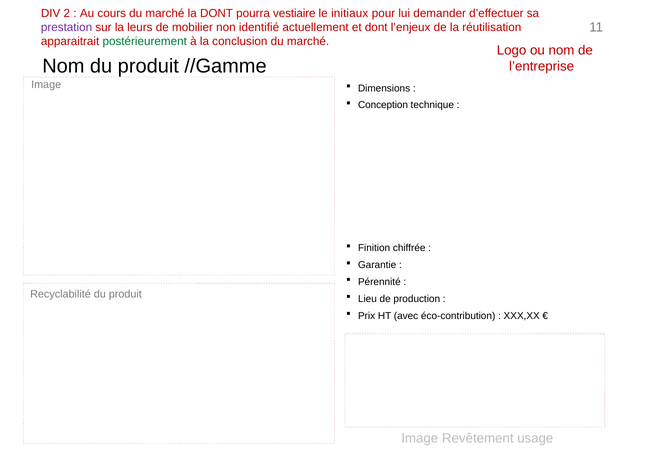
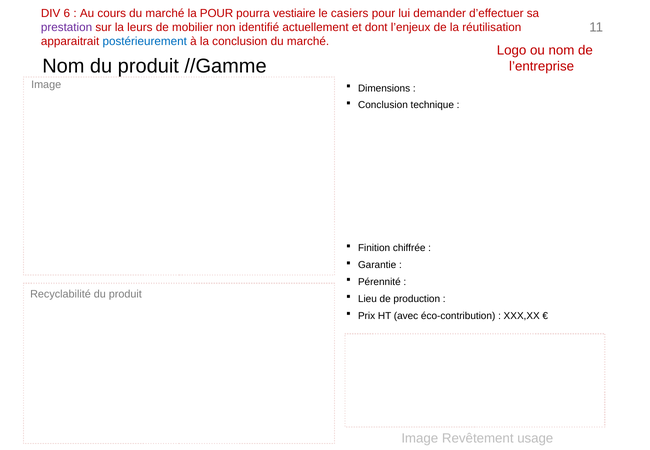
2: 2 -> 6
la DONT: DONT -> POUR
initiaux: initiaux -> casiers
postérieurement colour: green -> blue
Conception at (383, 105): Conception -> Conclusion
